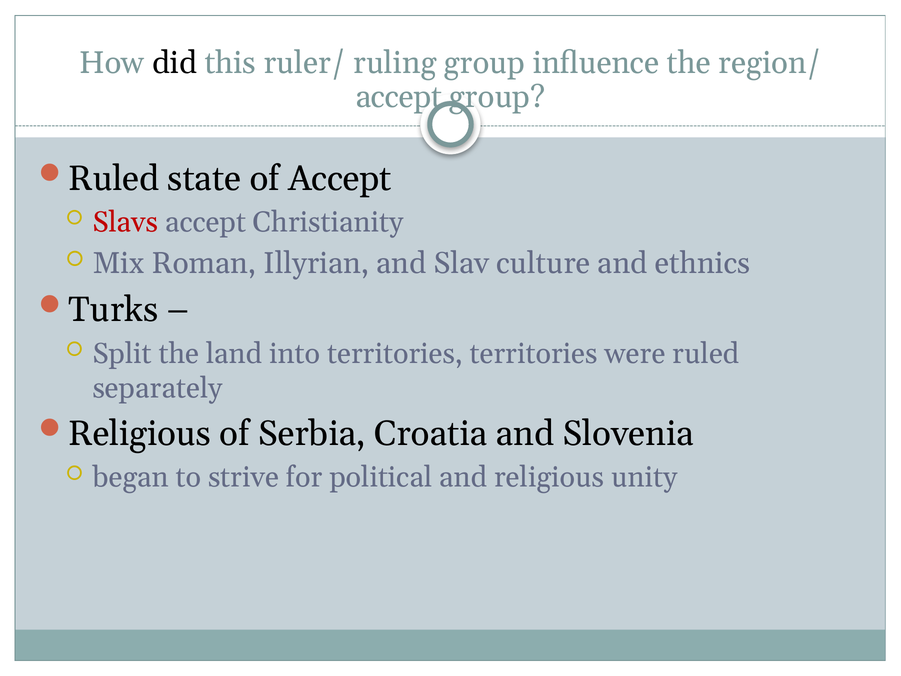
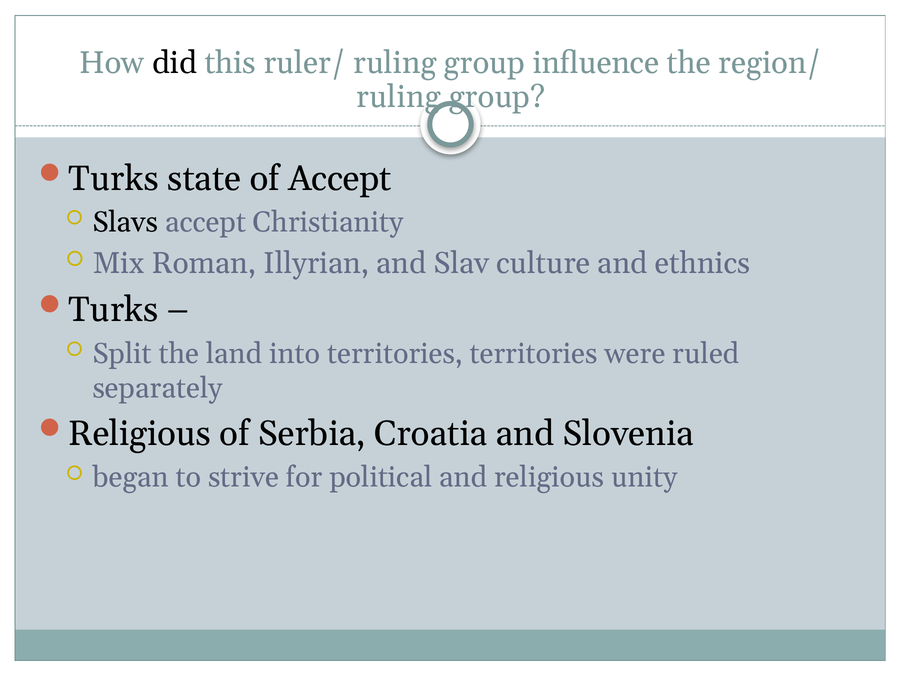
accept at (399, 97): accept -> ruling
Ruled at (114, 178): Ruled -> Turks
Slavs colour: red -> black
